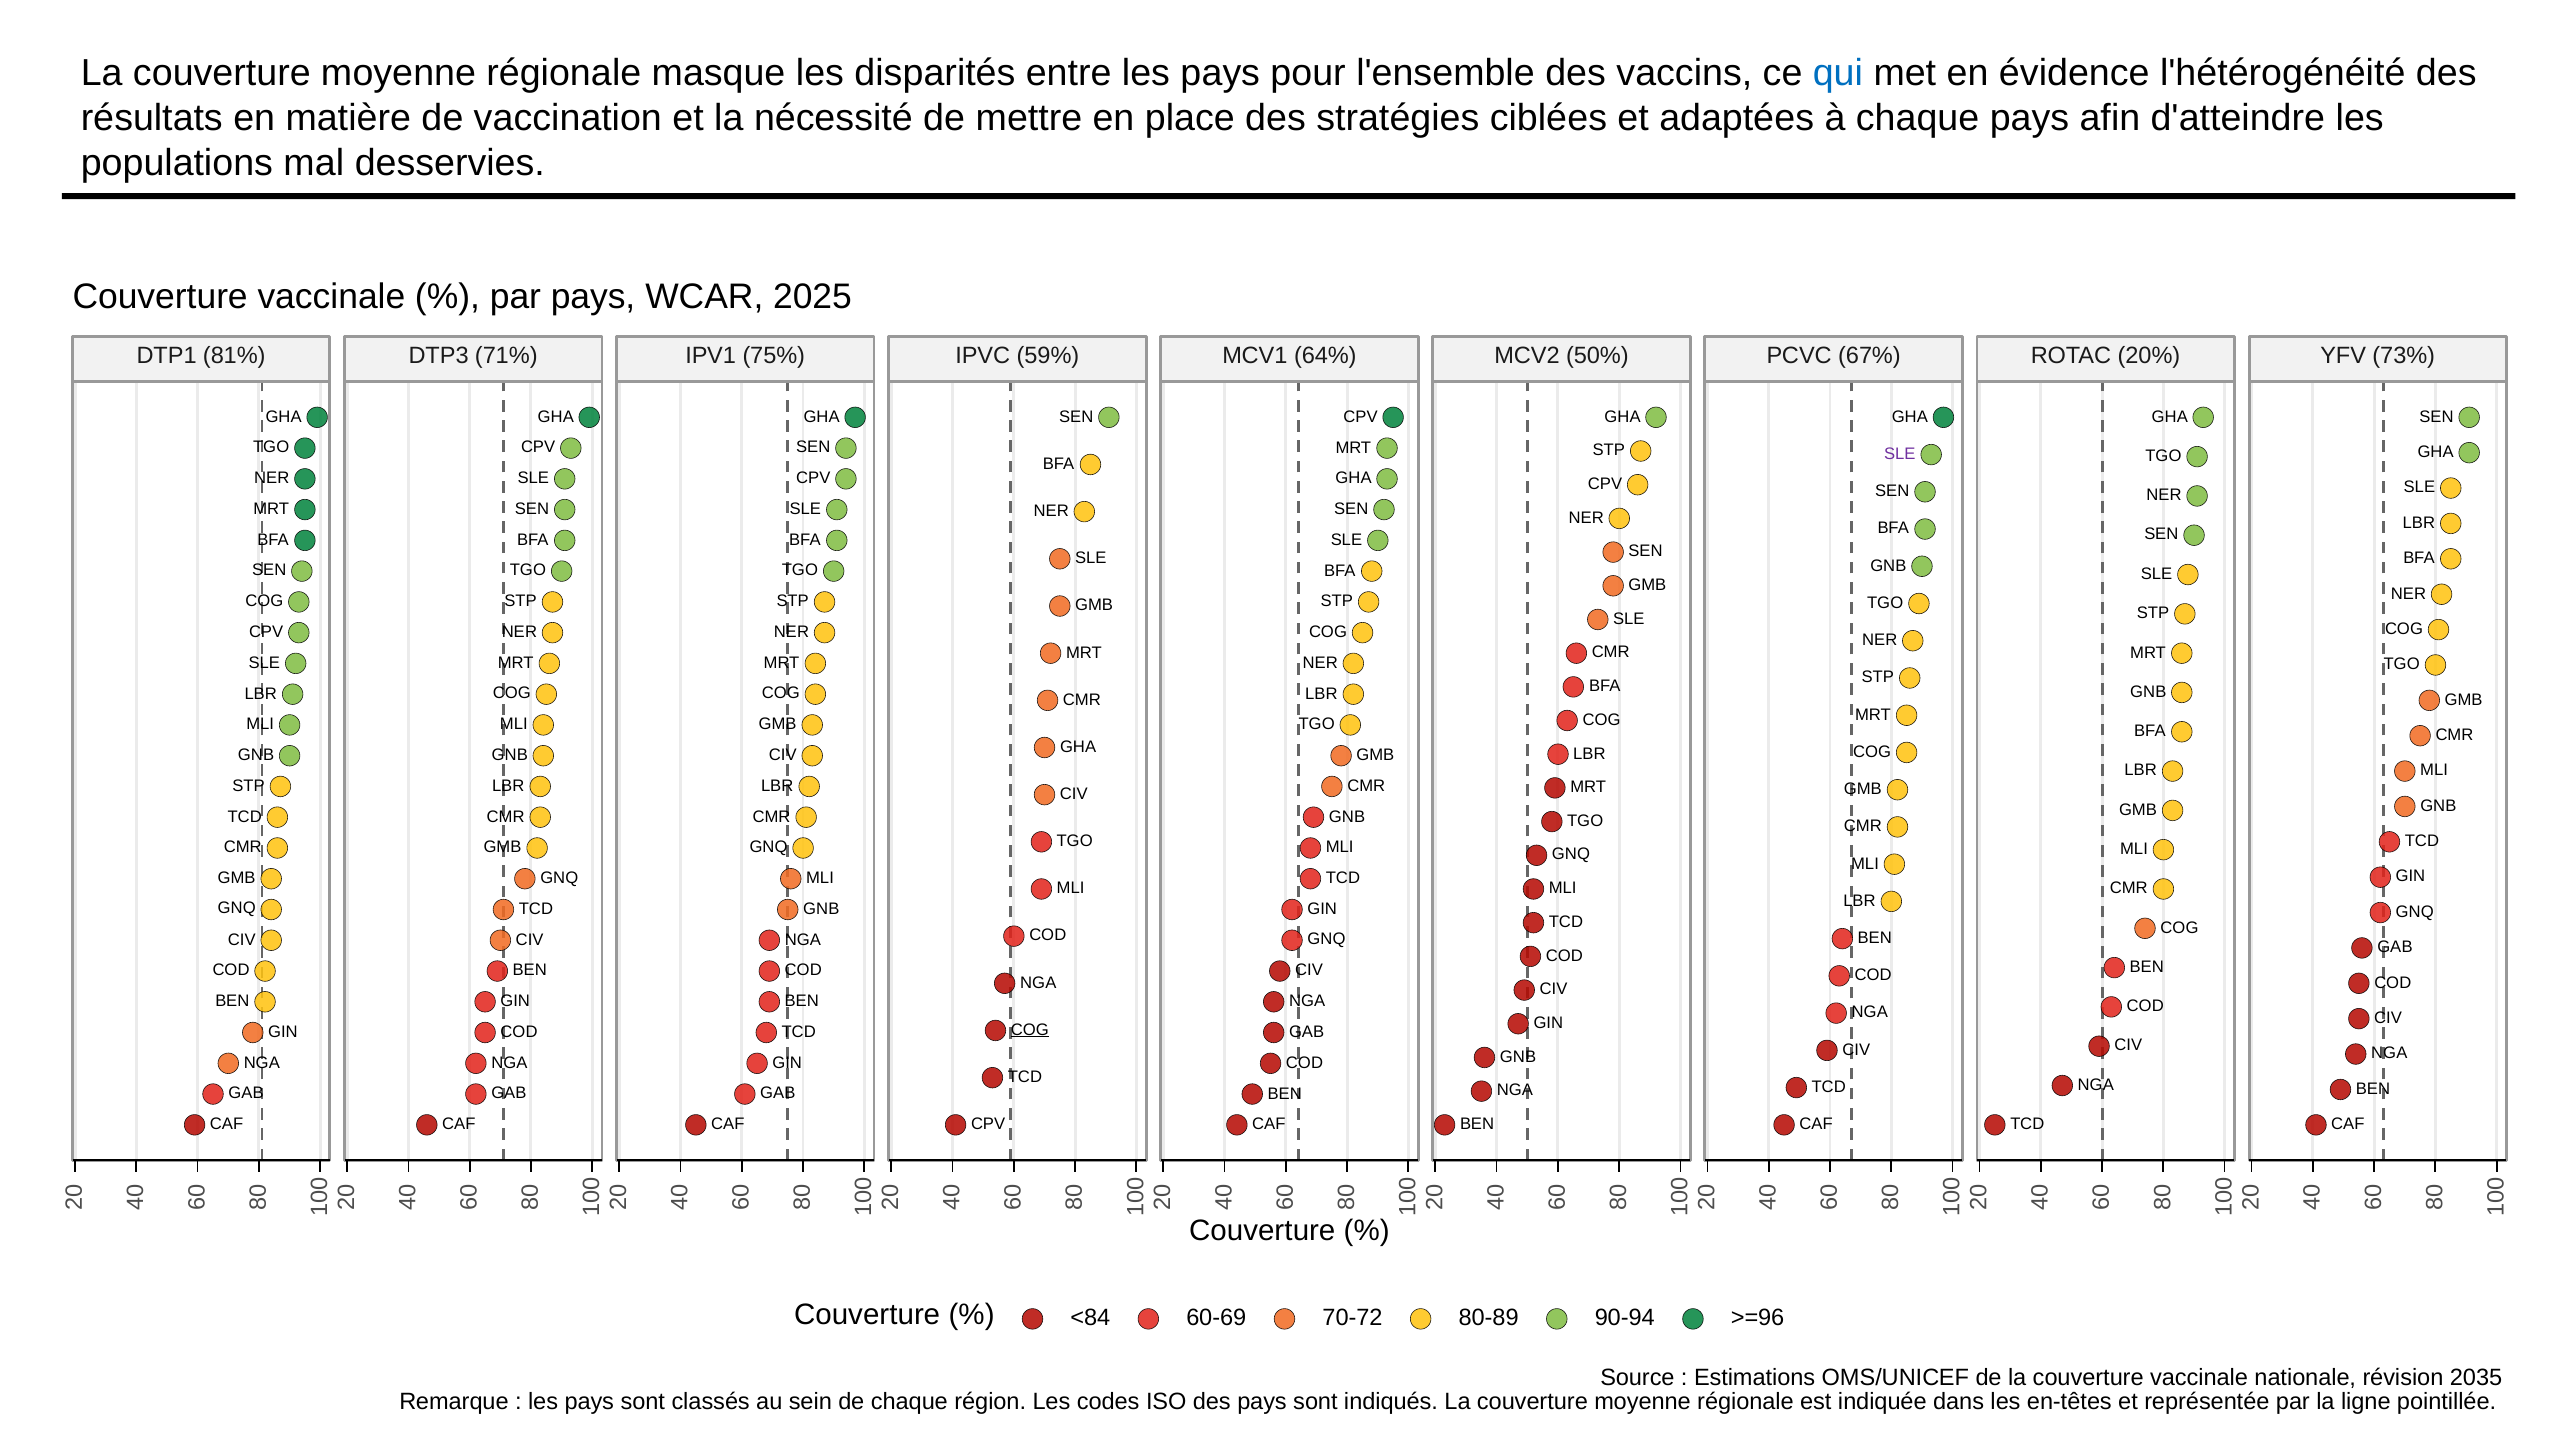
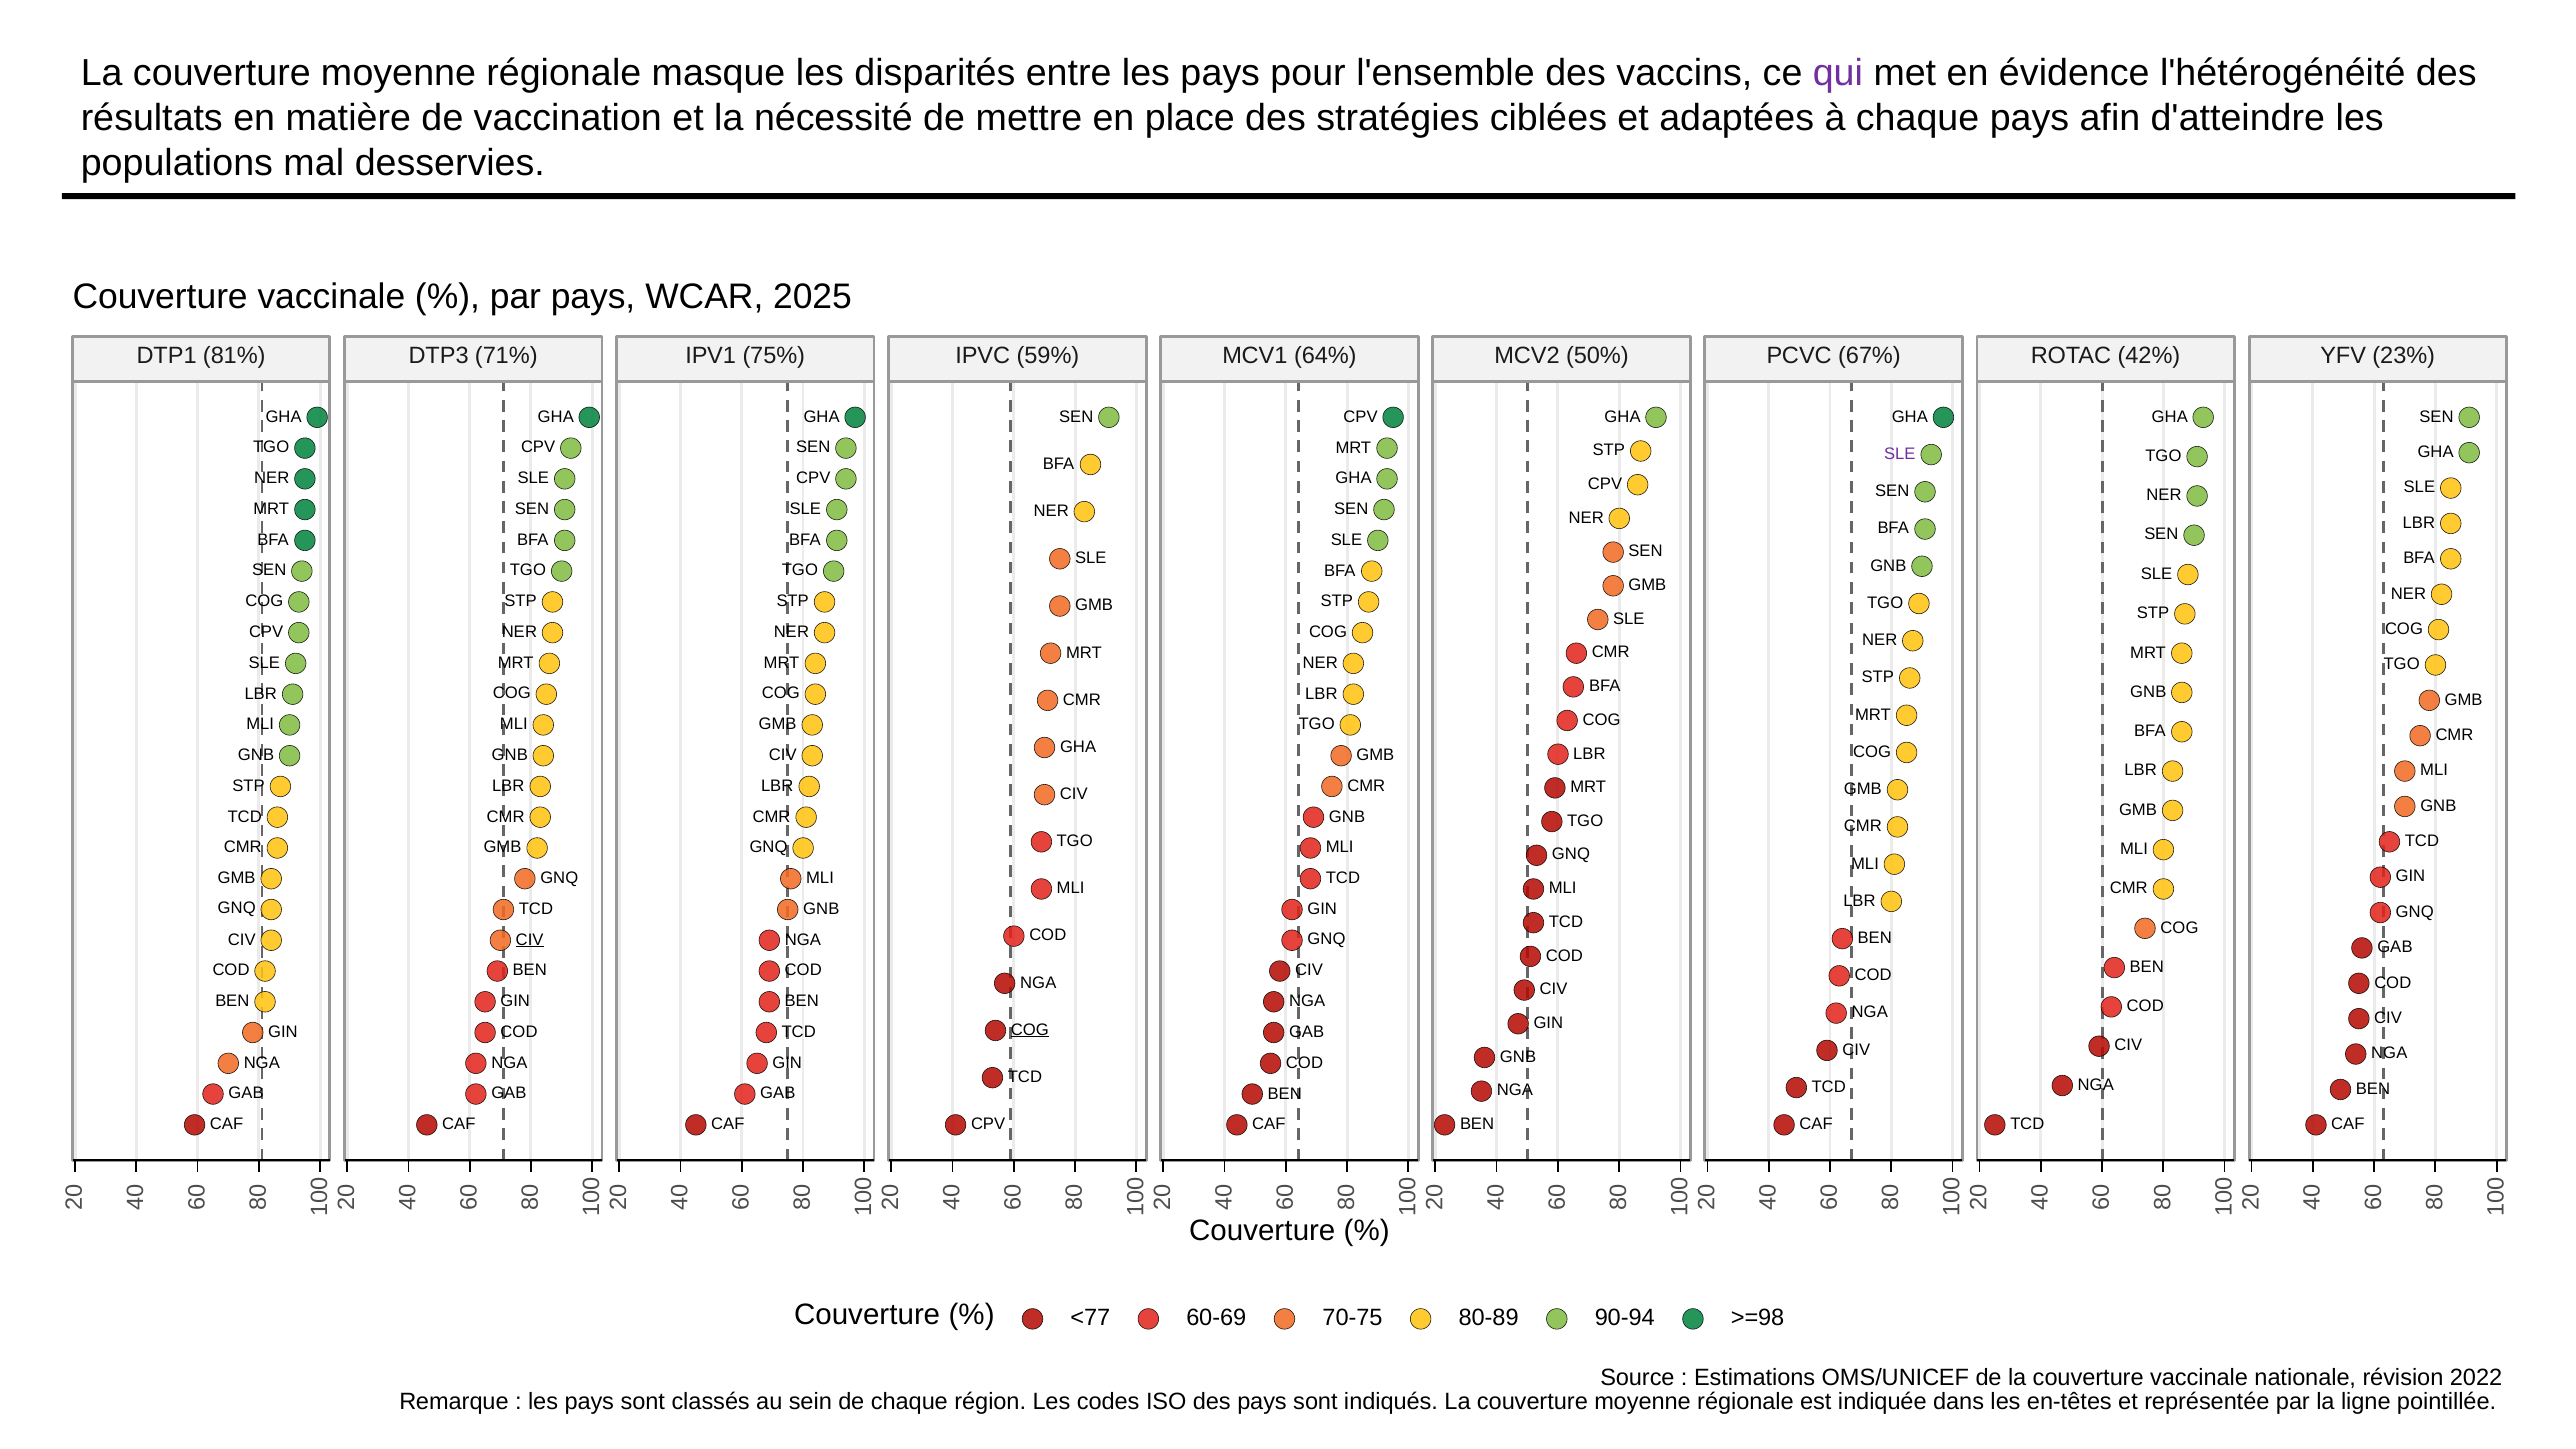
qui colour: blue -> purple
20%: 20% -> 42%
73%: 73% -> 23%
CIV at (530, 939) underline: none -> present
<84: <84 -> <77
70-72: 70-72 -> 70-75
>=96: >=96 -> >=98
2035: 2035 -> 2022
